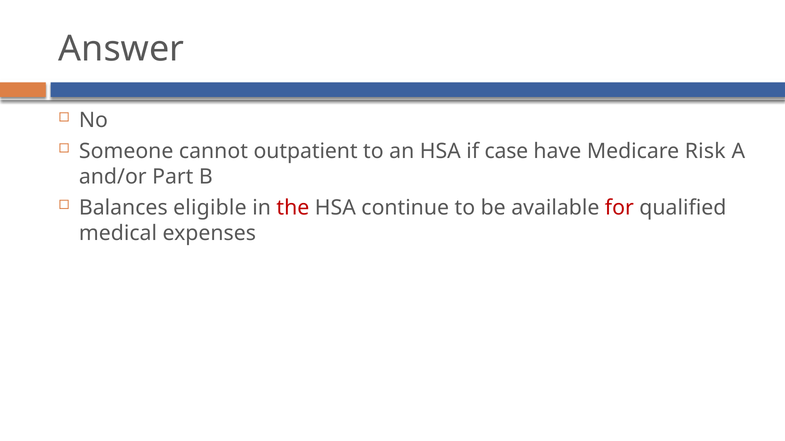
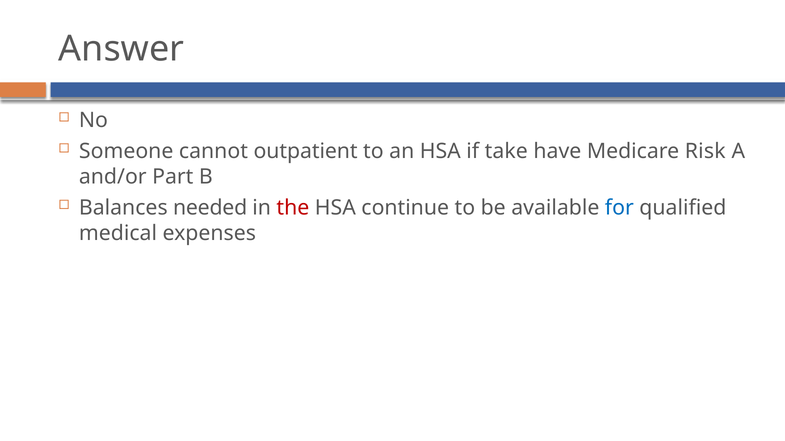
case: case -> take
eligible: eligible -> needed
for colour: red -> blue
